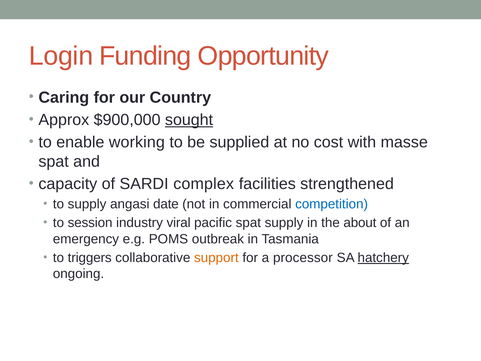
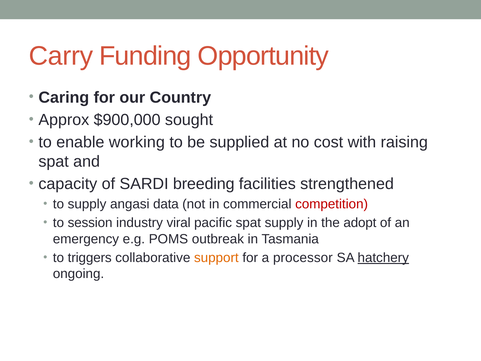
Login: Login -> Carry
sought underline: present -> none
masse: masse -> raising
complex: complex -> breeding
date: date -> data
competition colour: blue -> red
about: about -> adopt
